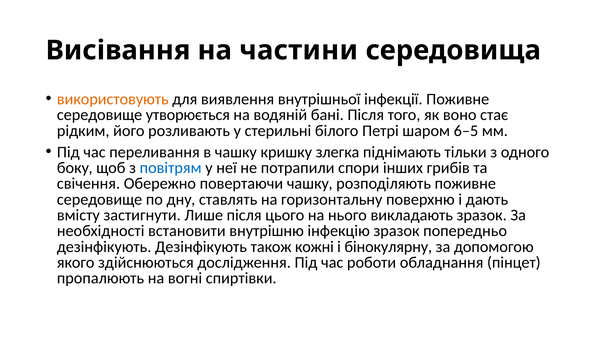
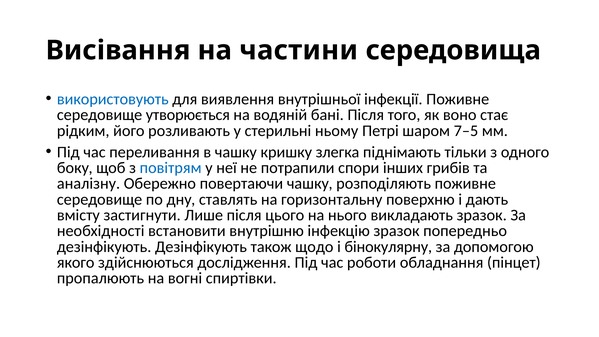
використовують colour: orange -> blue
білого: білого -> ньому
6–5: 6–5 -> 7–5
свічення: свічення -> аналізну
кожні: кожні -> щодо
